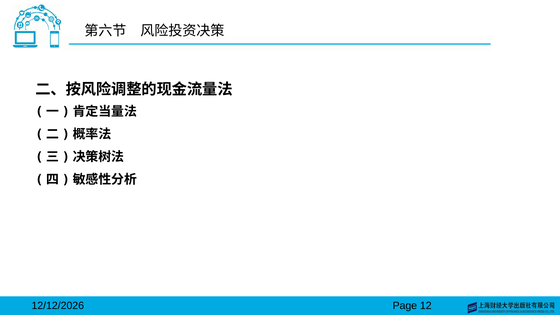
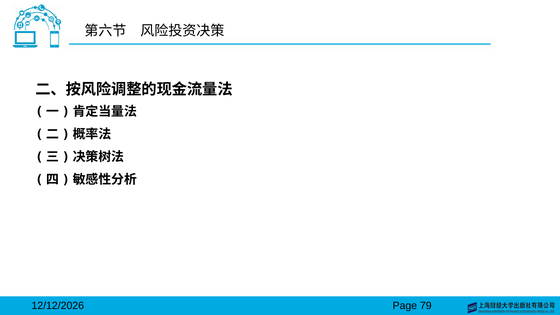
12: 12 -> 79
